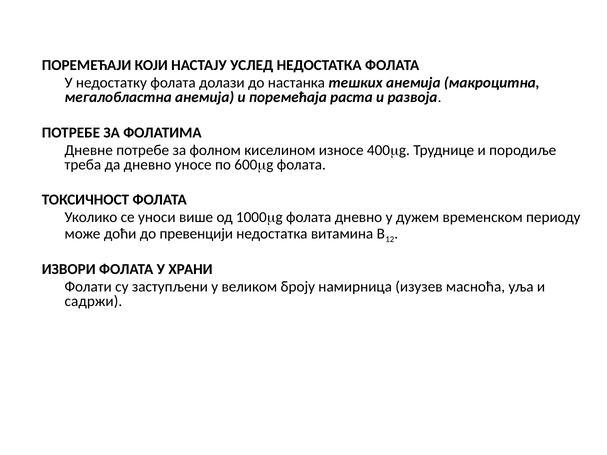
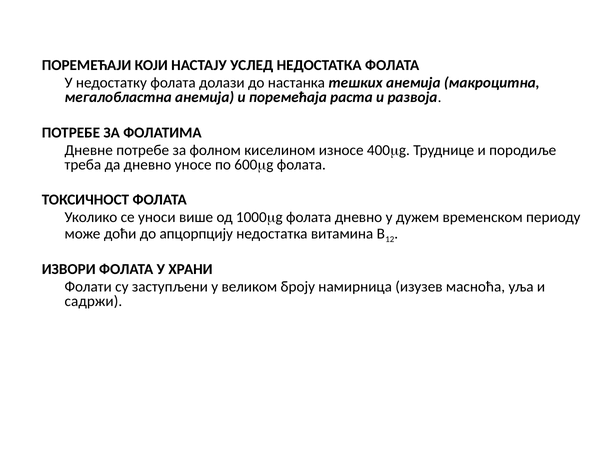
превенцији: превенцији -> апцopпцију
